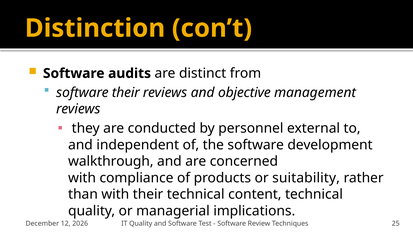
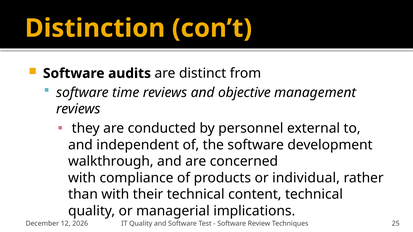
software their: their -> time
suitability: suitability -> individual
